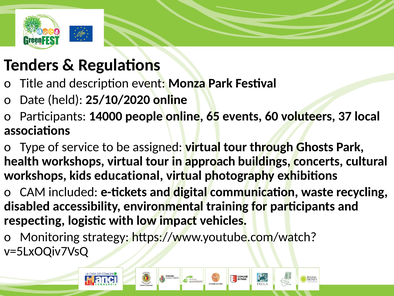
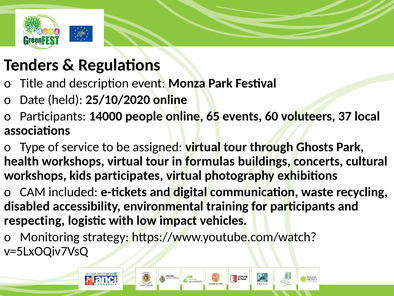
approach: approach -> formulas
educational: educational -> participates
